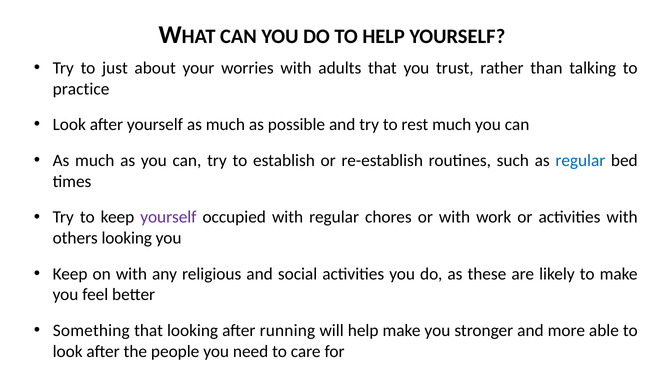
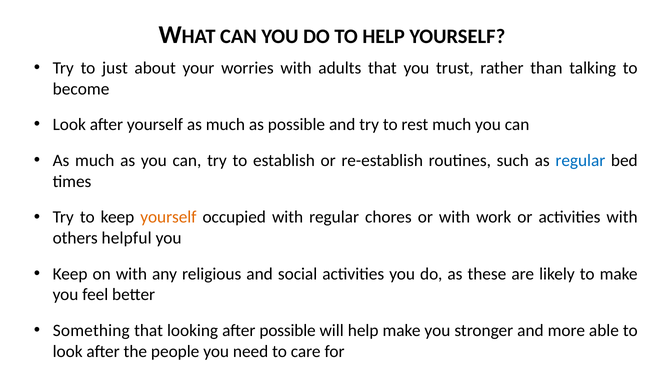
practice: practice -> become
yourself at (168, 217) colour: purple -> orange
others looking: looking -> helpful
after running: running -> possible
